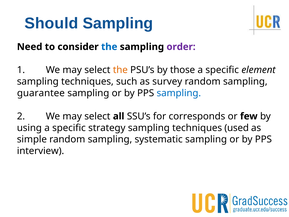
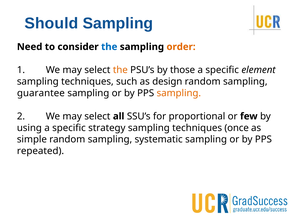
order colour: purple -> orange
survey: survey -> design
sampling at (179, 93) colour: blue -> orange
corresponds: corresponds -> proportional
used: used -> once
interview: interview -> repeated
